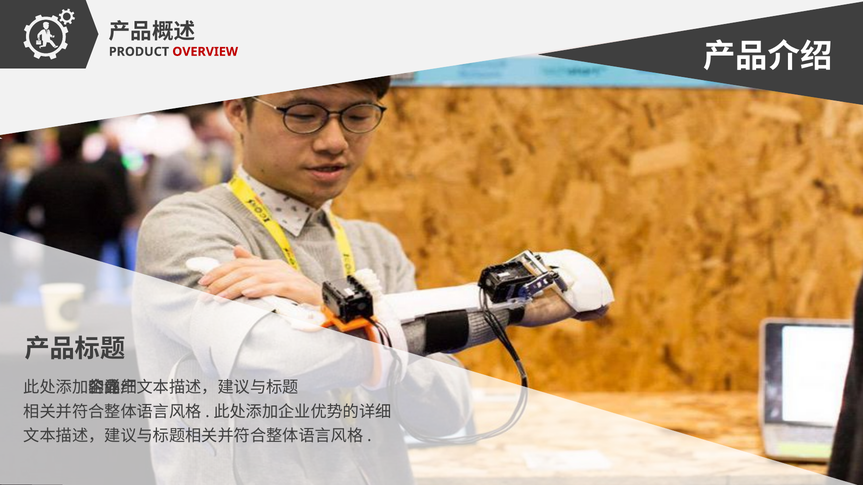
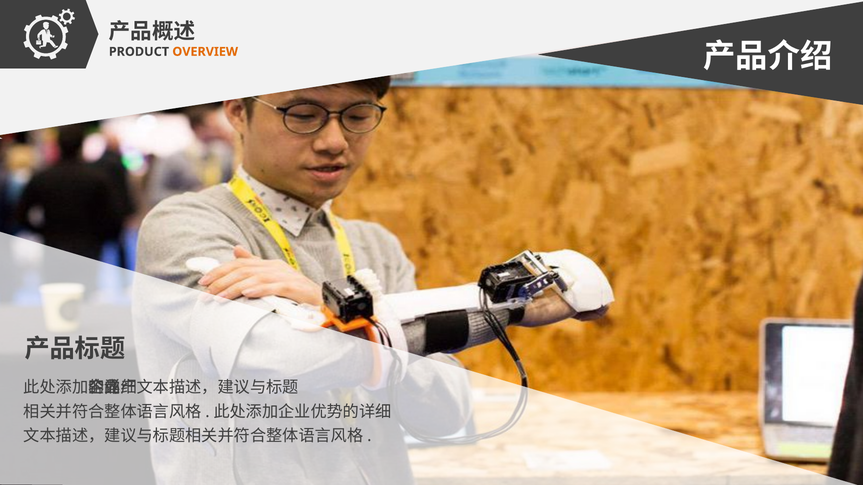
OVERVIEW colour: red -> orange
